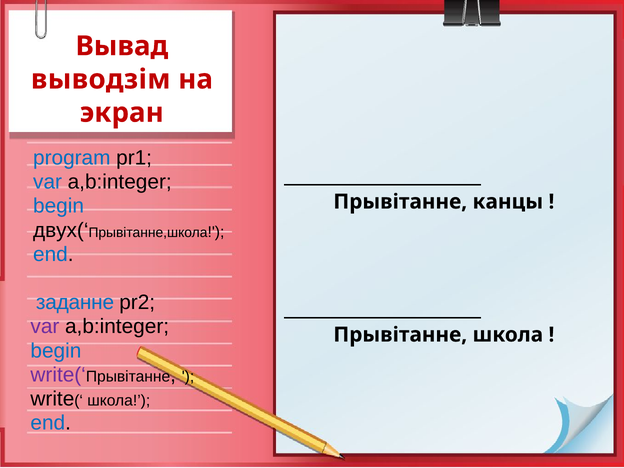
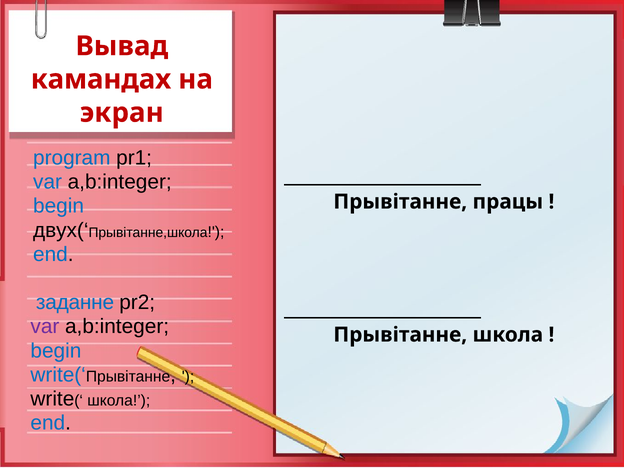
выводзім: выводзім -> камандах
канцы: канцы -> працы
write(‘ colour: purple -> blue
